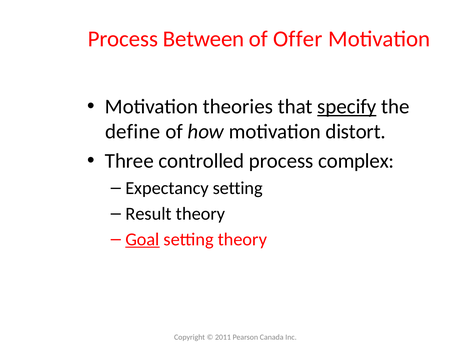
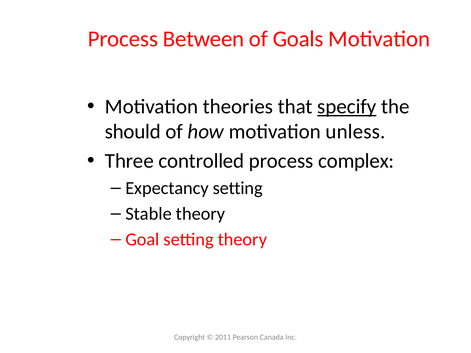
Offer: Offer -> Goals
define: define -> should
distort: distort -> unless
Result: Result -> Stable
Goal underline: present -> none
